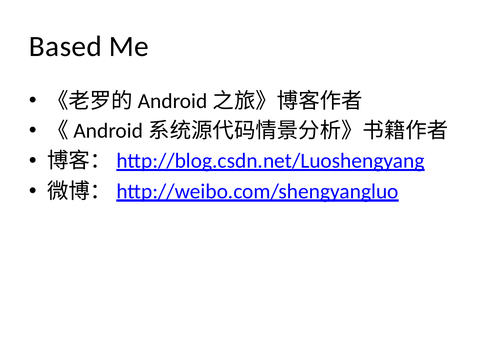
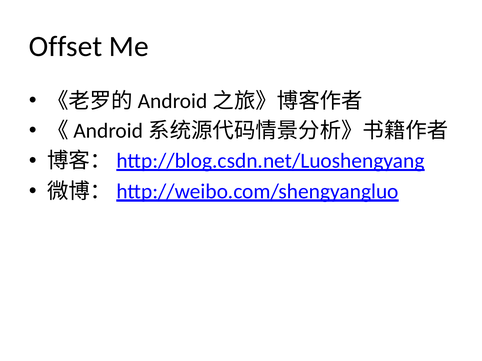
Based: Based -> Offset
